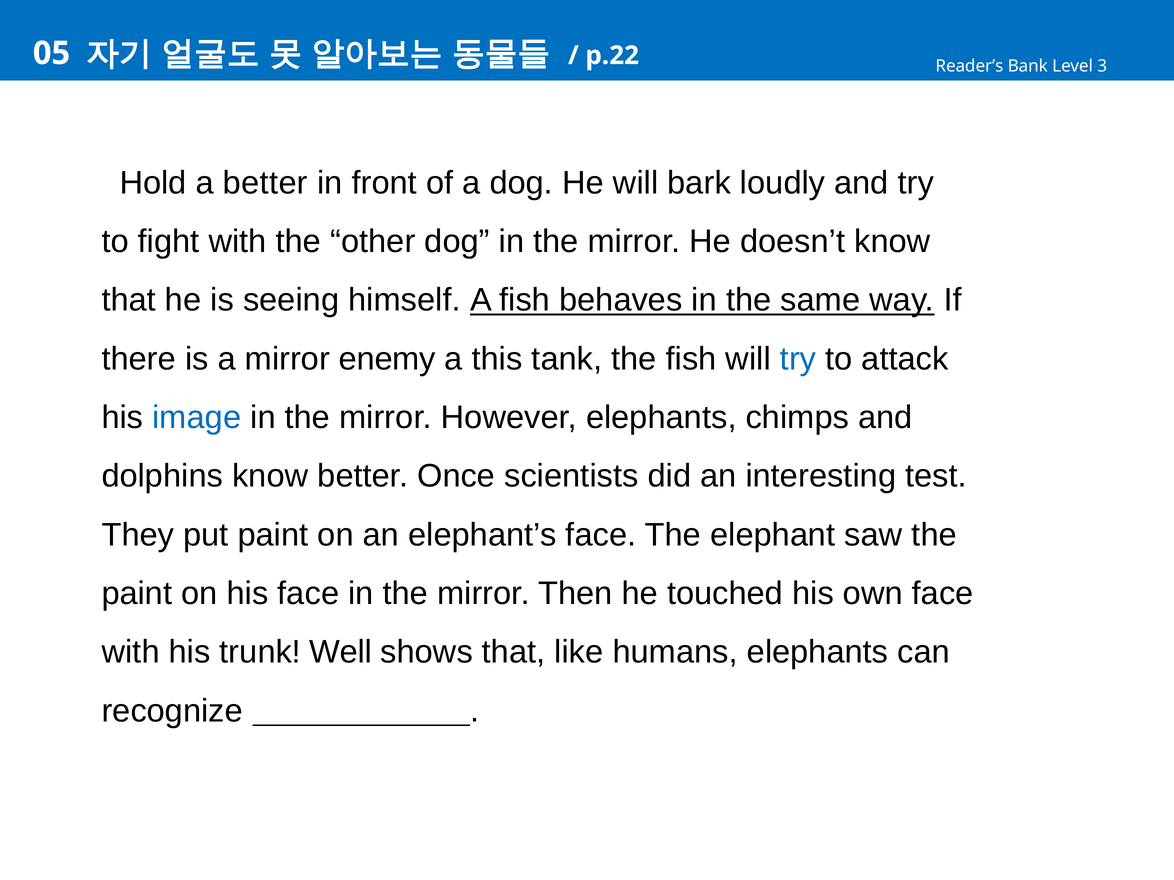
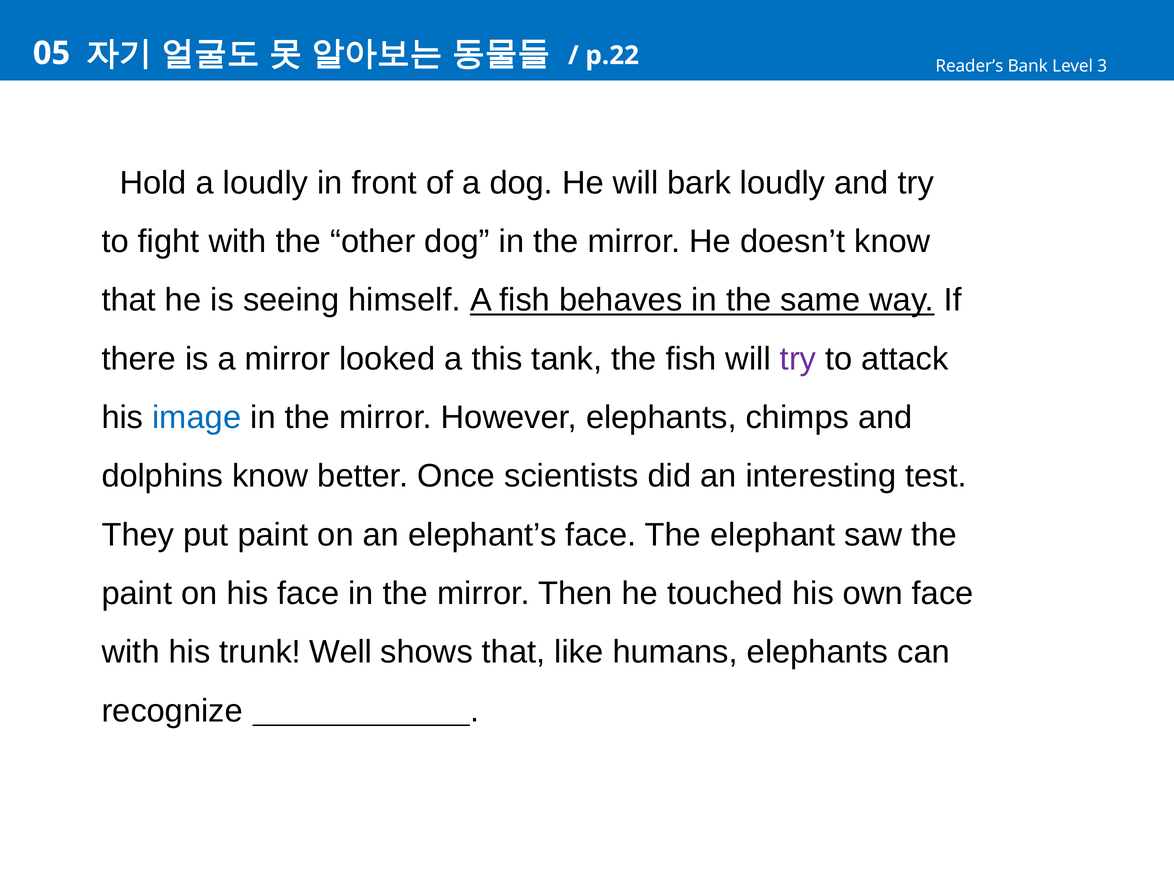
a better: better -> loudly
enemy: enemy -> looked
try at (798, 359) colour: blue -> purple
